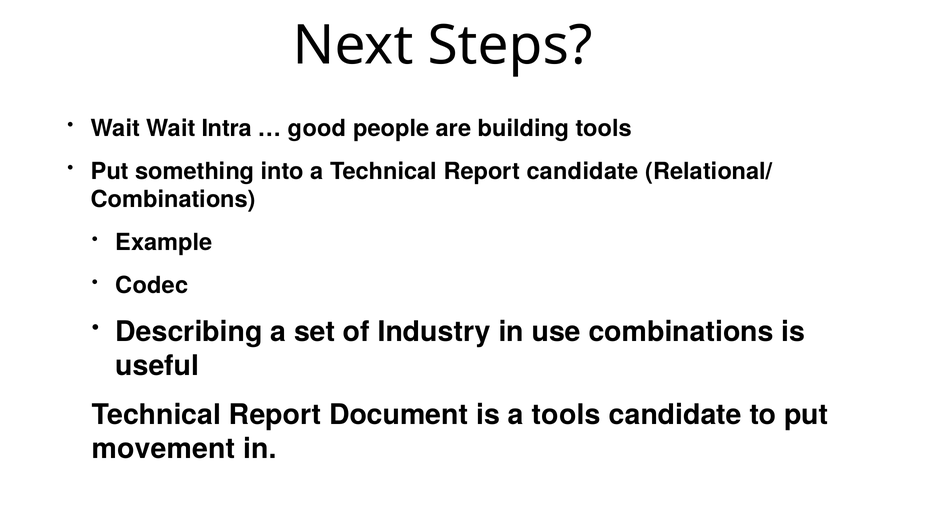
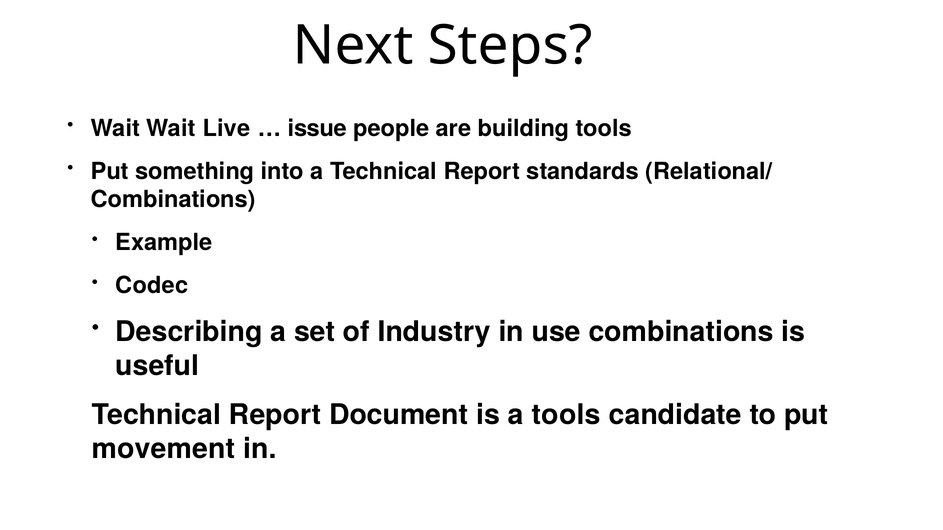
Intra: Intra -> Live
good: good -> issue
Report candidate: candidate -> standards
